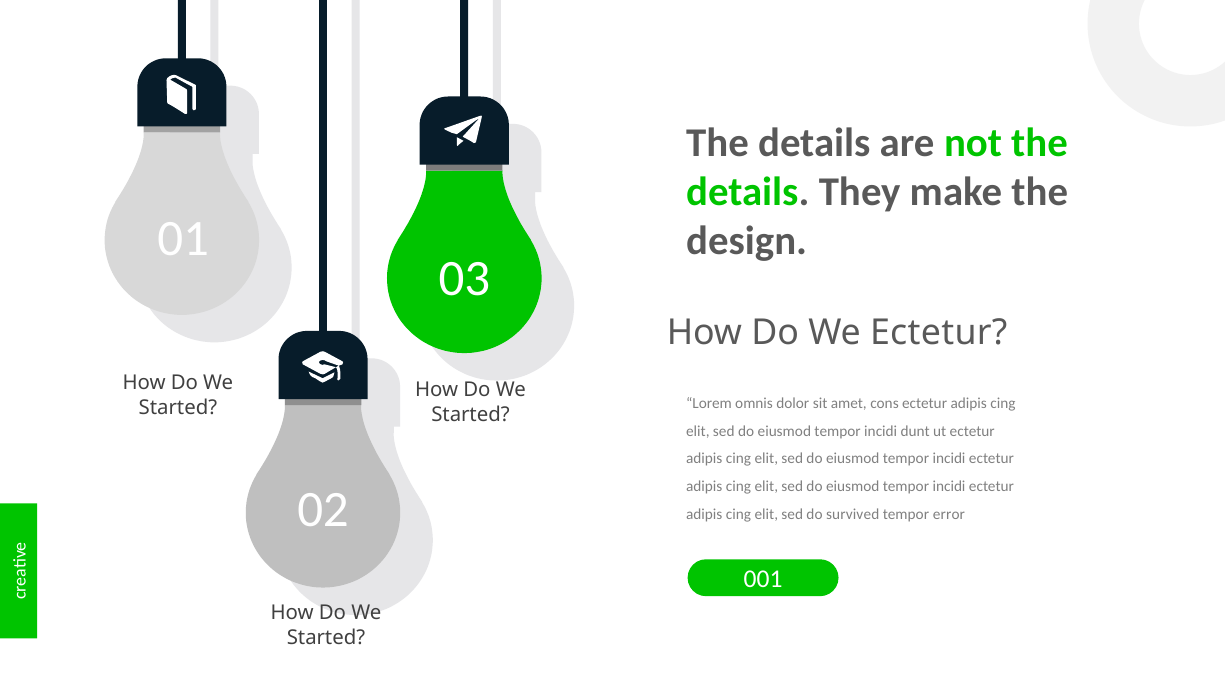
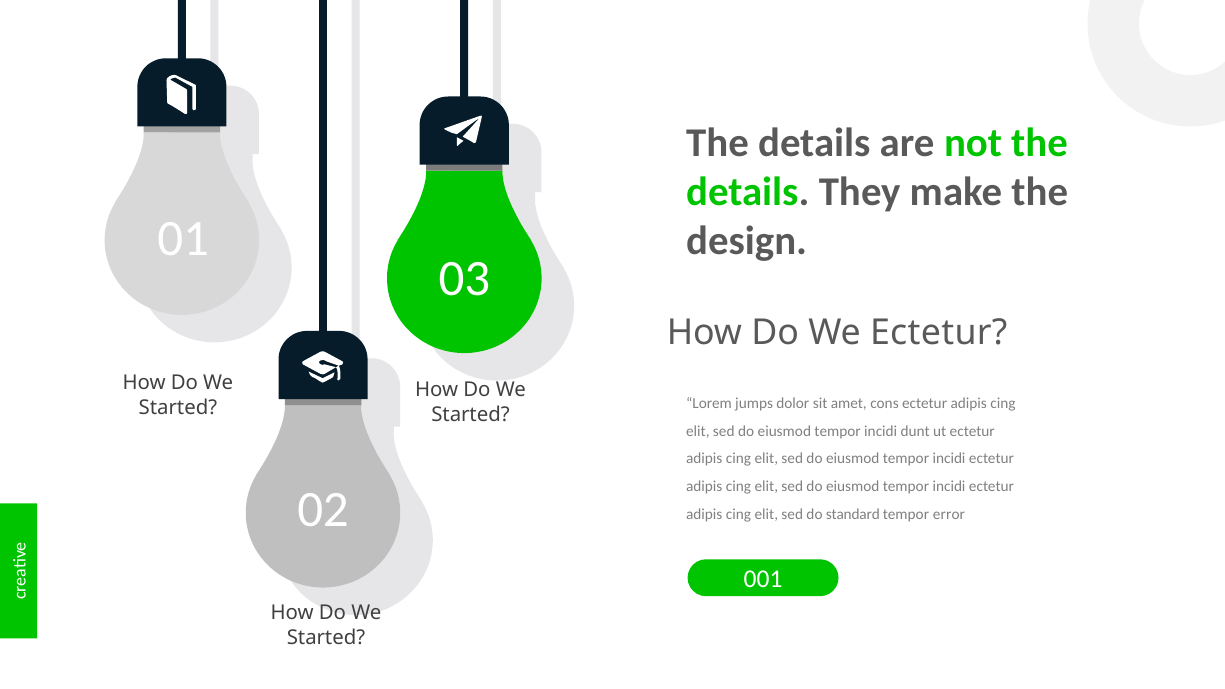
omnis: omnis -> jumps
survived: survived -> standard
